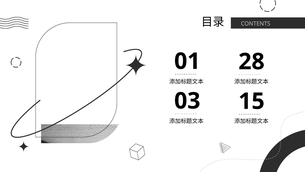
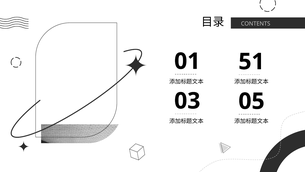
28: 28 -> 51
15: 15 -> 05
